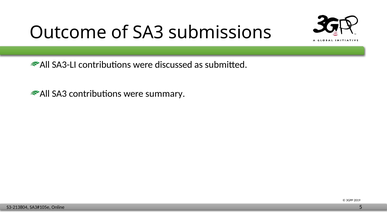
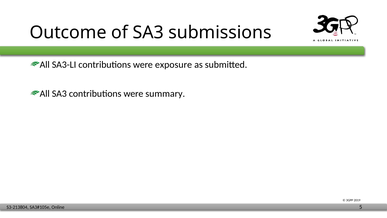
discussed: discussed -> exposure
